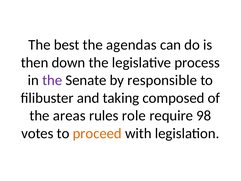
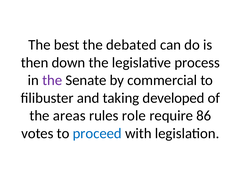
agendas: agendas -> debated
responsible: responsible -> commercial
composed: composed -> developed
98: 98 -> 86
proceed colour: orange -> blue
